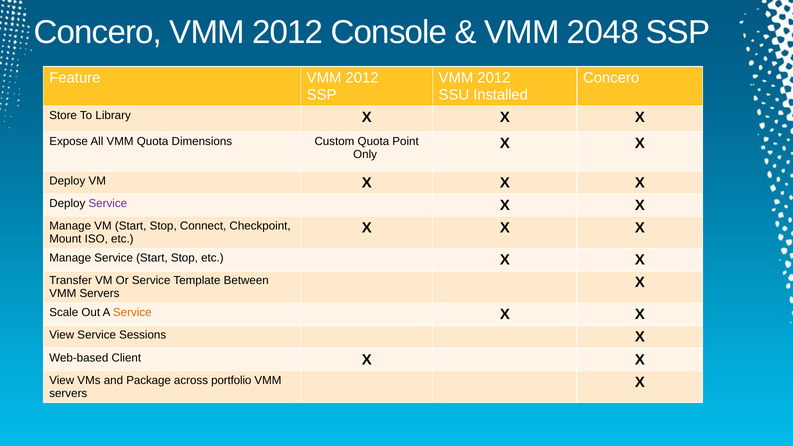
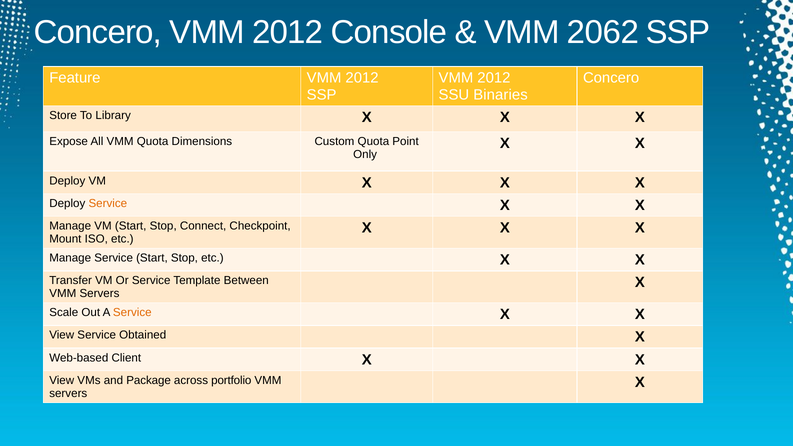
2048: 2048 -> 2062
Installed: Installed -> Binaries
Service at (108, 203) colour: purple -> orange
Sessions: Sessions -> Obtained
